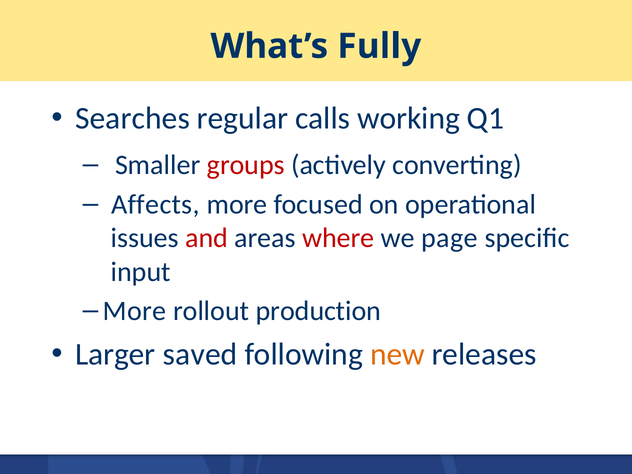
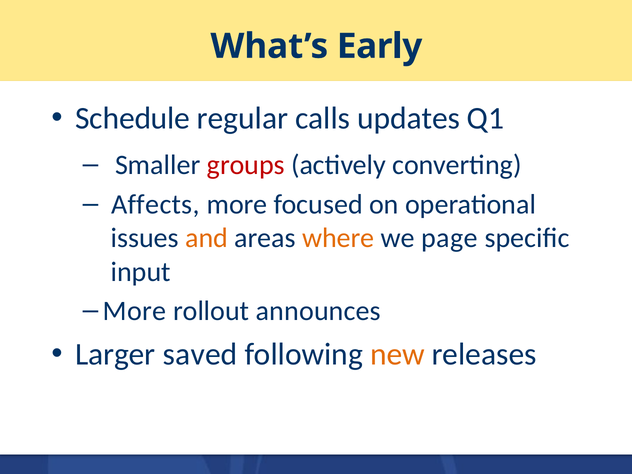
Fully: Fully -> Early
Searches: Searches -> Schedule
working: working -> updates
and colour: red -> orange
where colour: red -> orange
production: production -> announces
